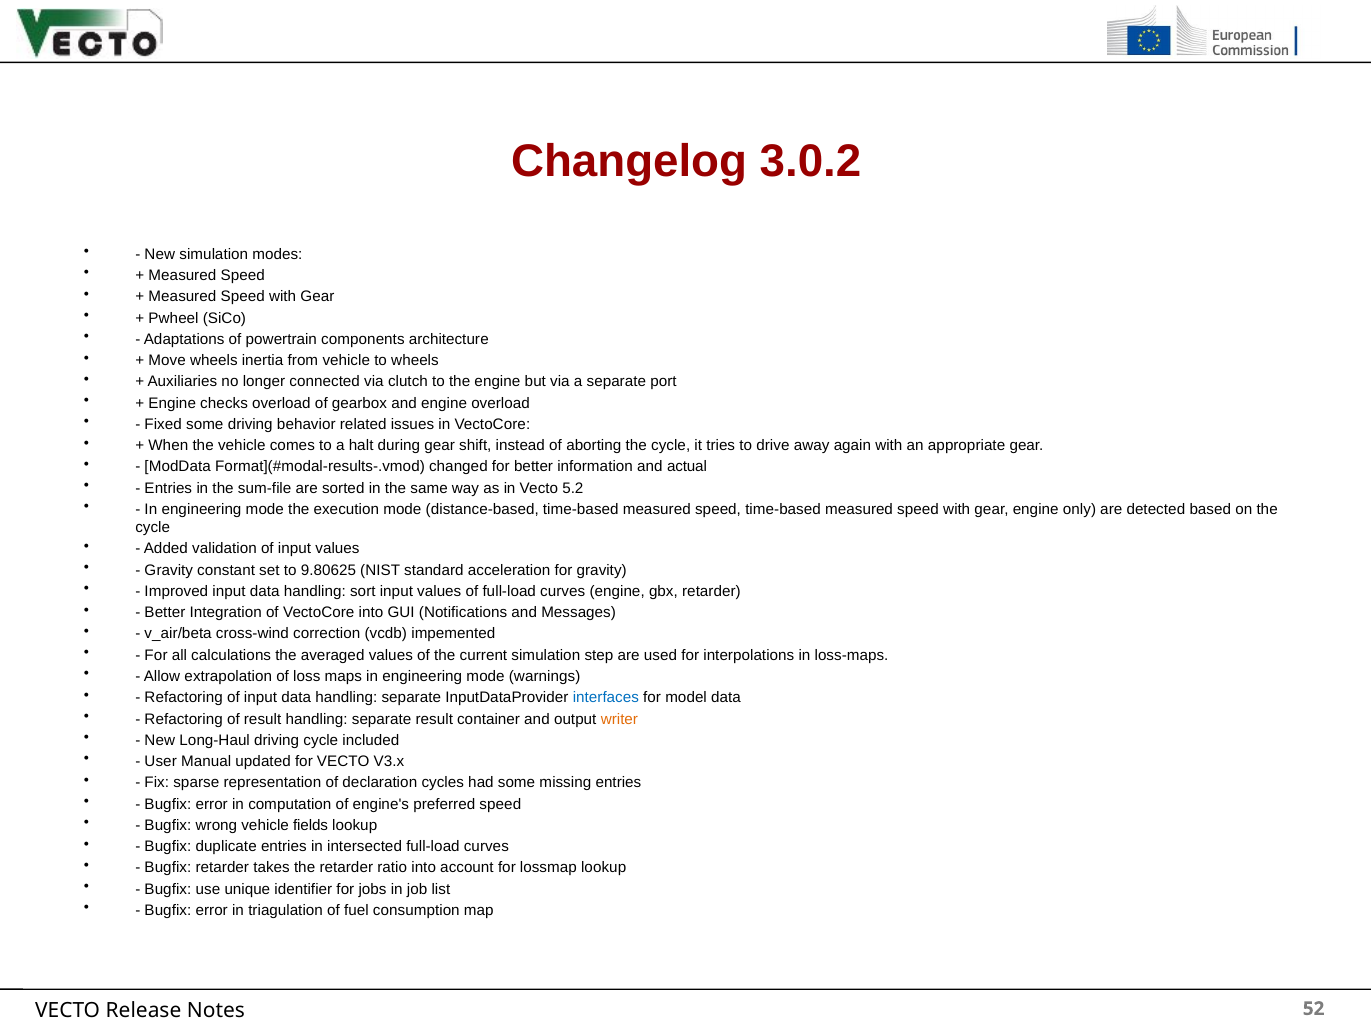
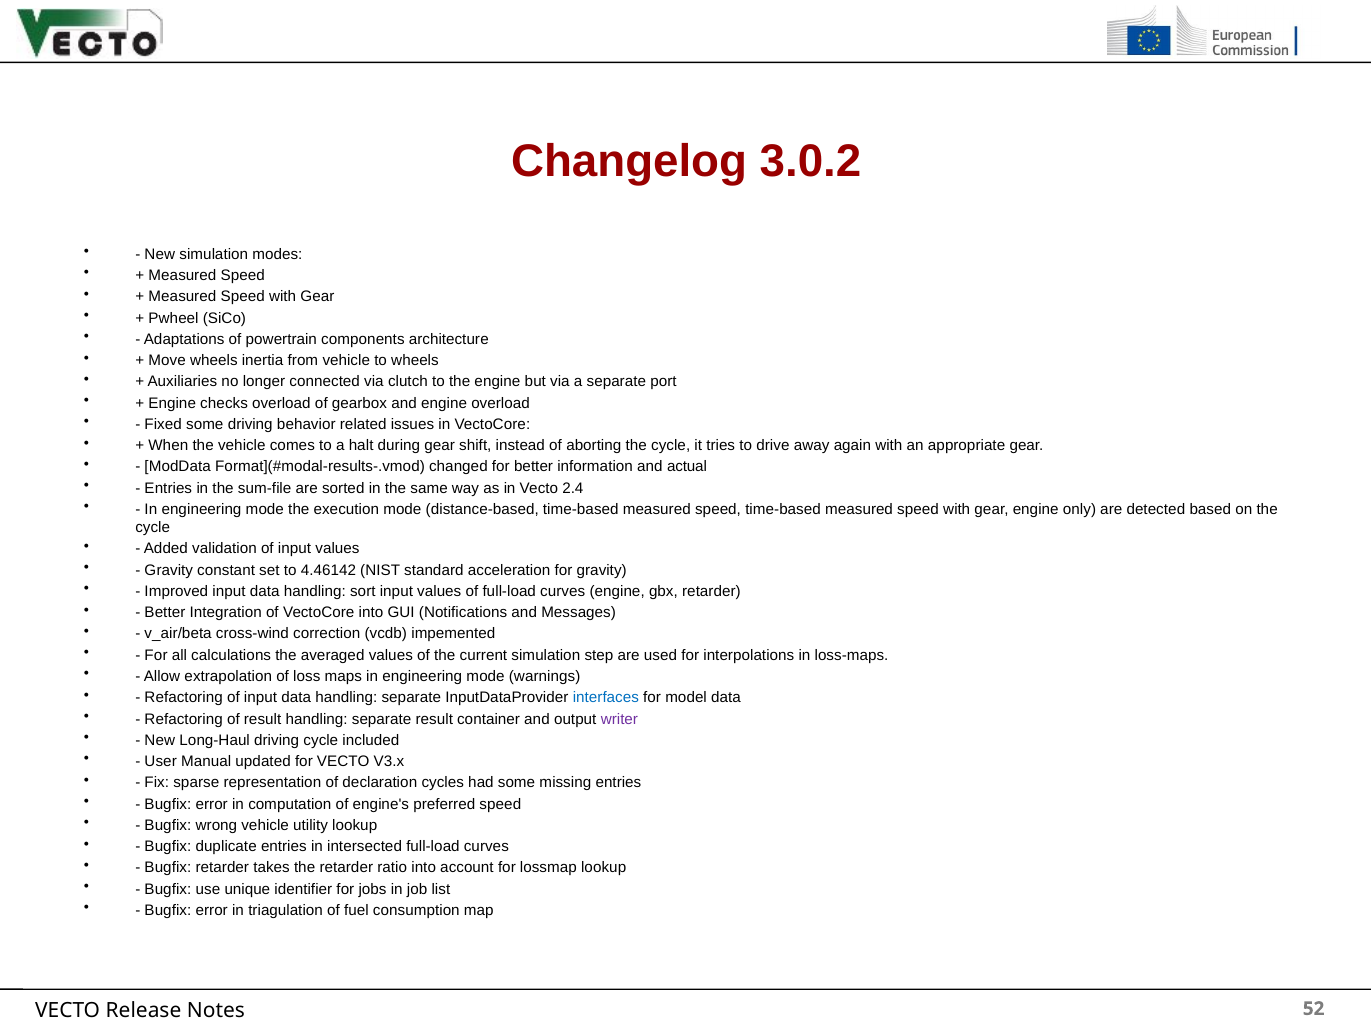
5.2: 5.2 -> 2.4
9.80625: 9.80625 -> 4.46142
writer colour: orange -> purple
fields: fields -> utility
